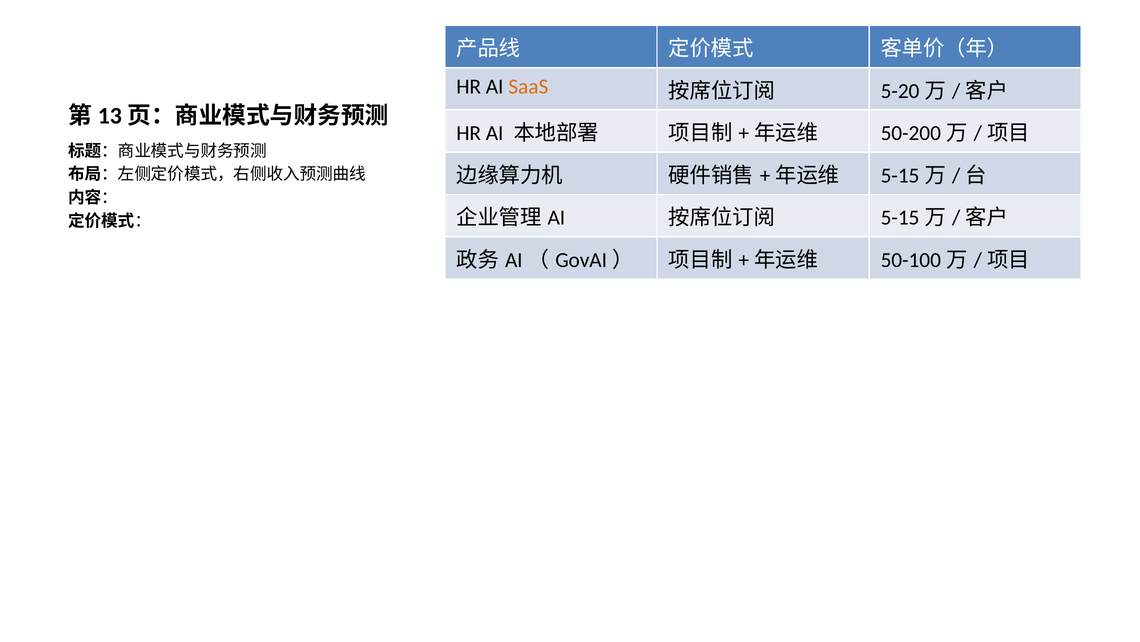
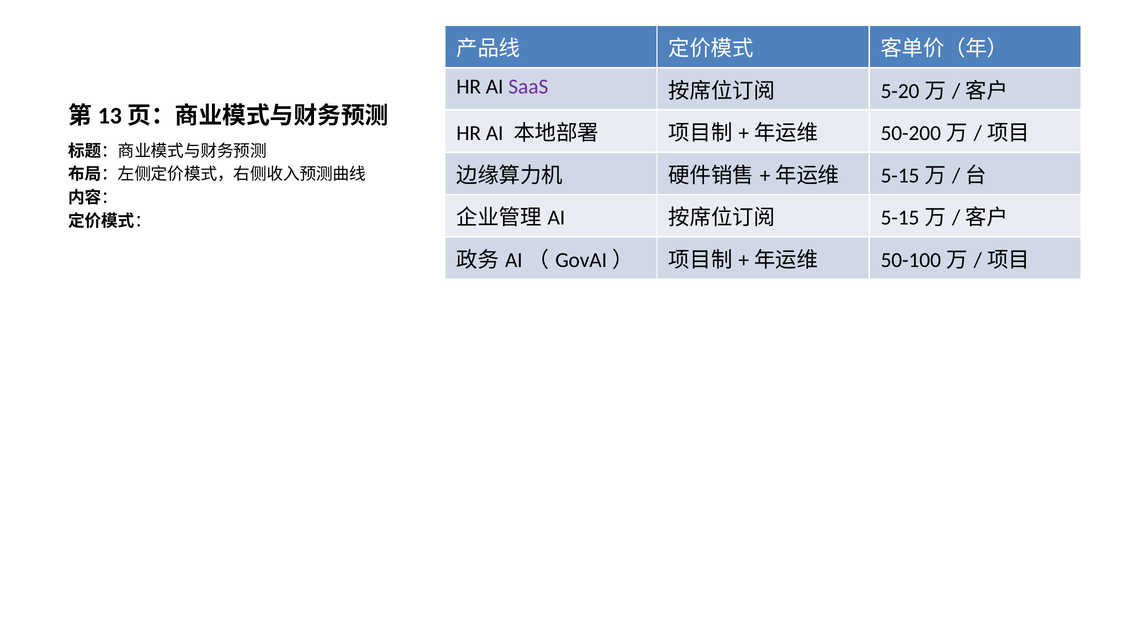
SaaS colour: orange -> purple
